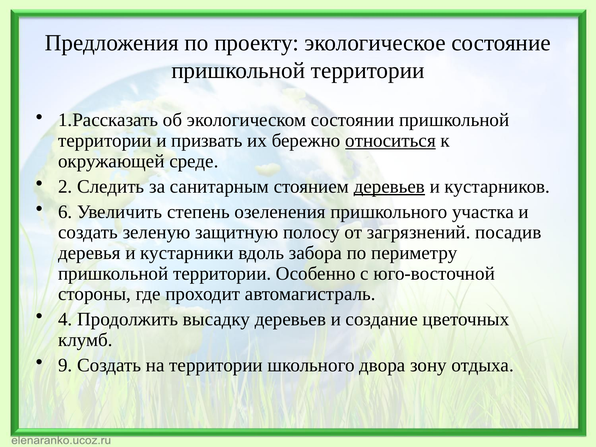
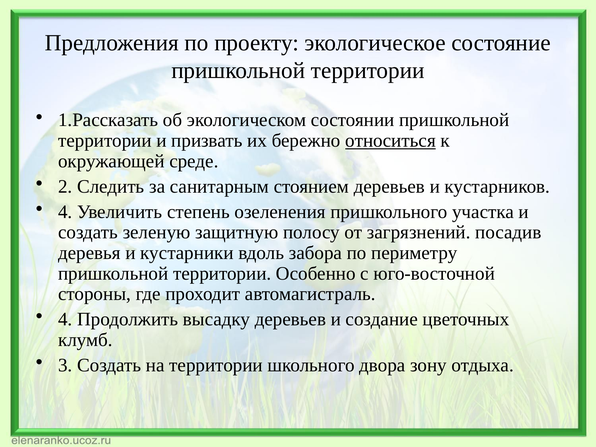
деревьев at (389, 186) underline: present -> none
6 at (65, 212): 6 -> 4
9: 9 -> 3
